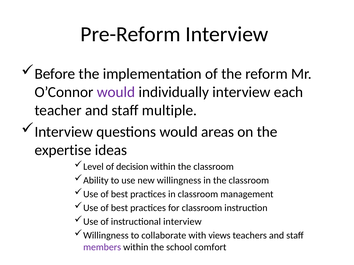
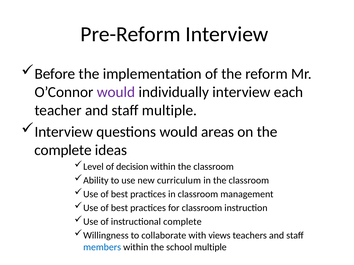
expertise at (63, 150): expertise -> complete
new willingness: willingness -> curriculum
instructional interview: interview -> complete
members colour: purple -> blue
school comfort: comfort -> multiple
